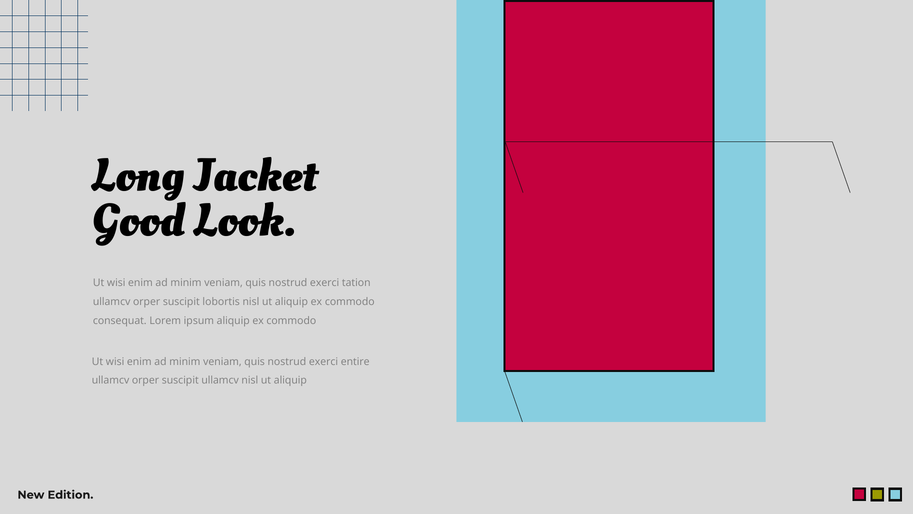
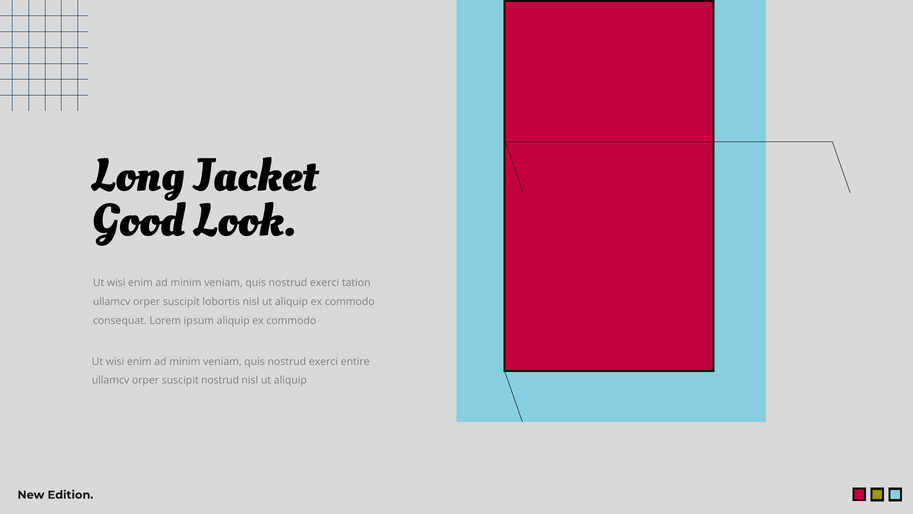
suscipit ullamcv: ullamcv -> nostrud
